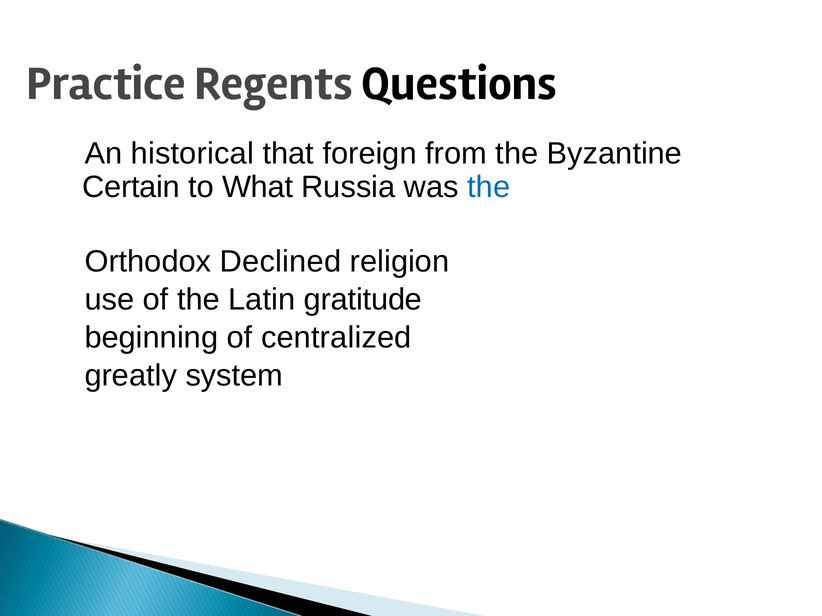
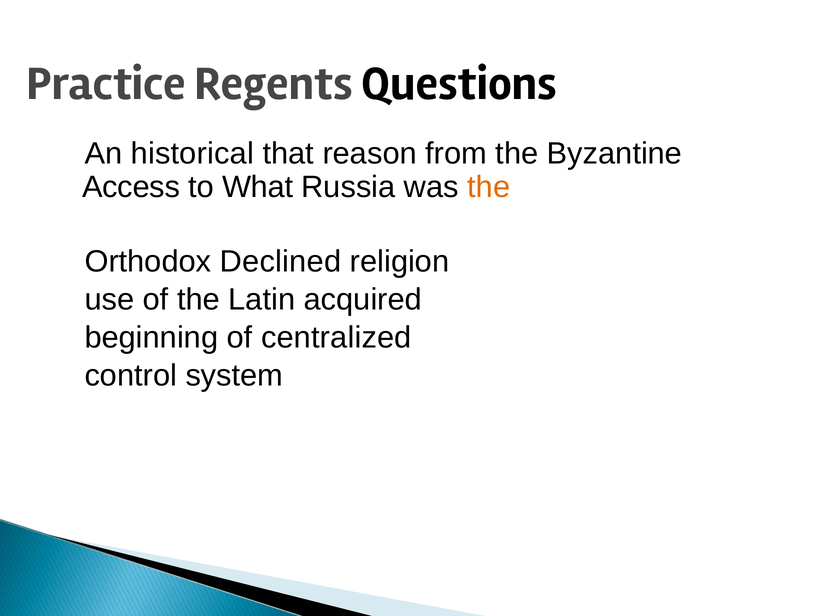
foreign: foreign -> reason
Certain: Certain -> Access
the at (489, 187) colour: blue -> orange
gratitude: gratitude -> acquired
greatly: greatly -> control
